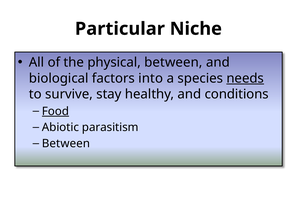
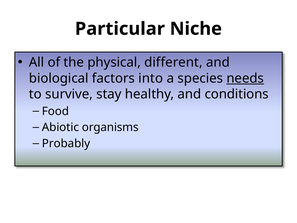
physical between: between -> different
Food underline: present -> none
parasitism: parasitism -> organisms
Between at (66, 143): Between -> Probably
